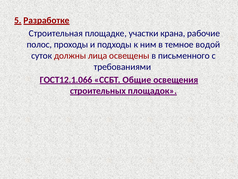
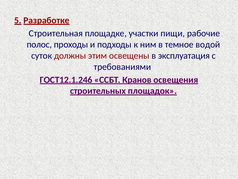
крана: крана -> пищи
лица: лица -> этим
письменного: письменного -> эксплуатация
ГОСТ12.1.066: ГОСТ12.1.066 -> ГОСТ12.1.246
Общие: Общие -> Кранов
